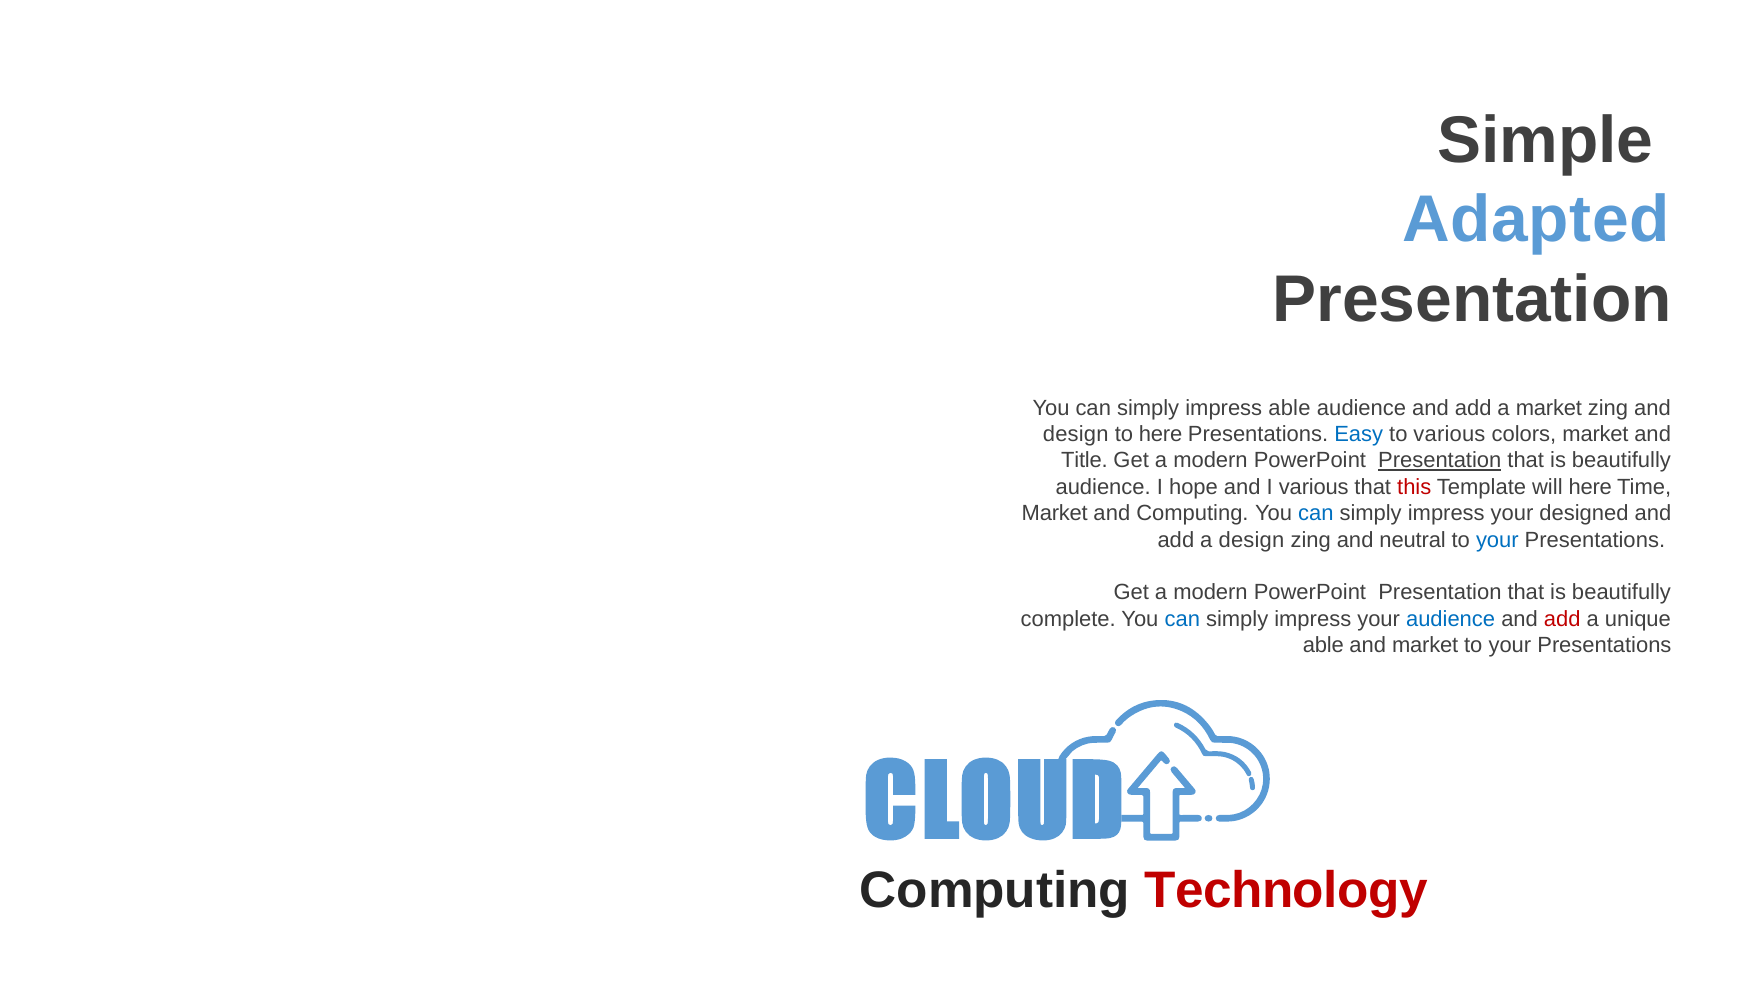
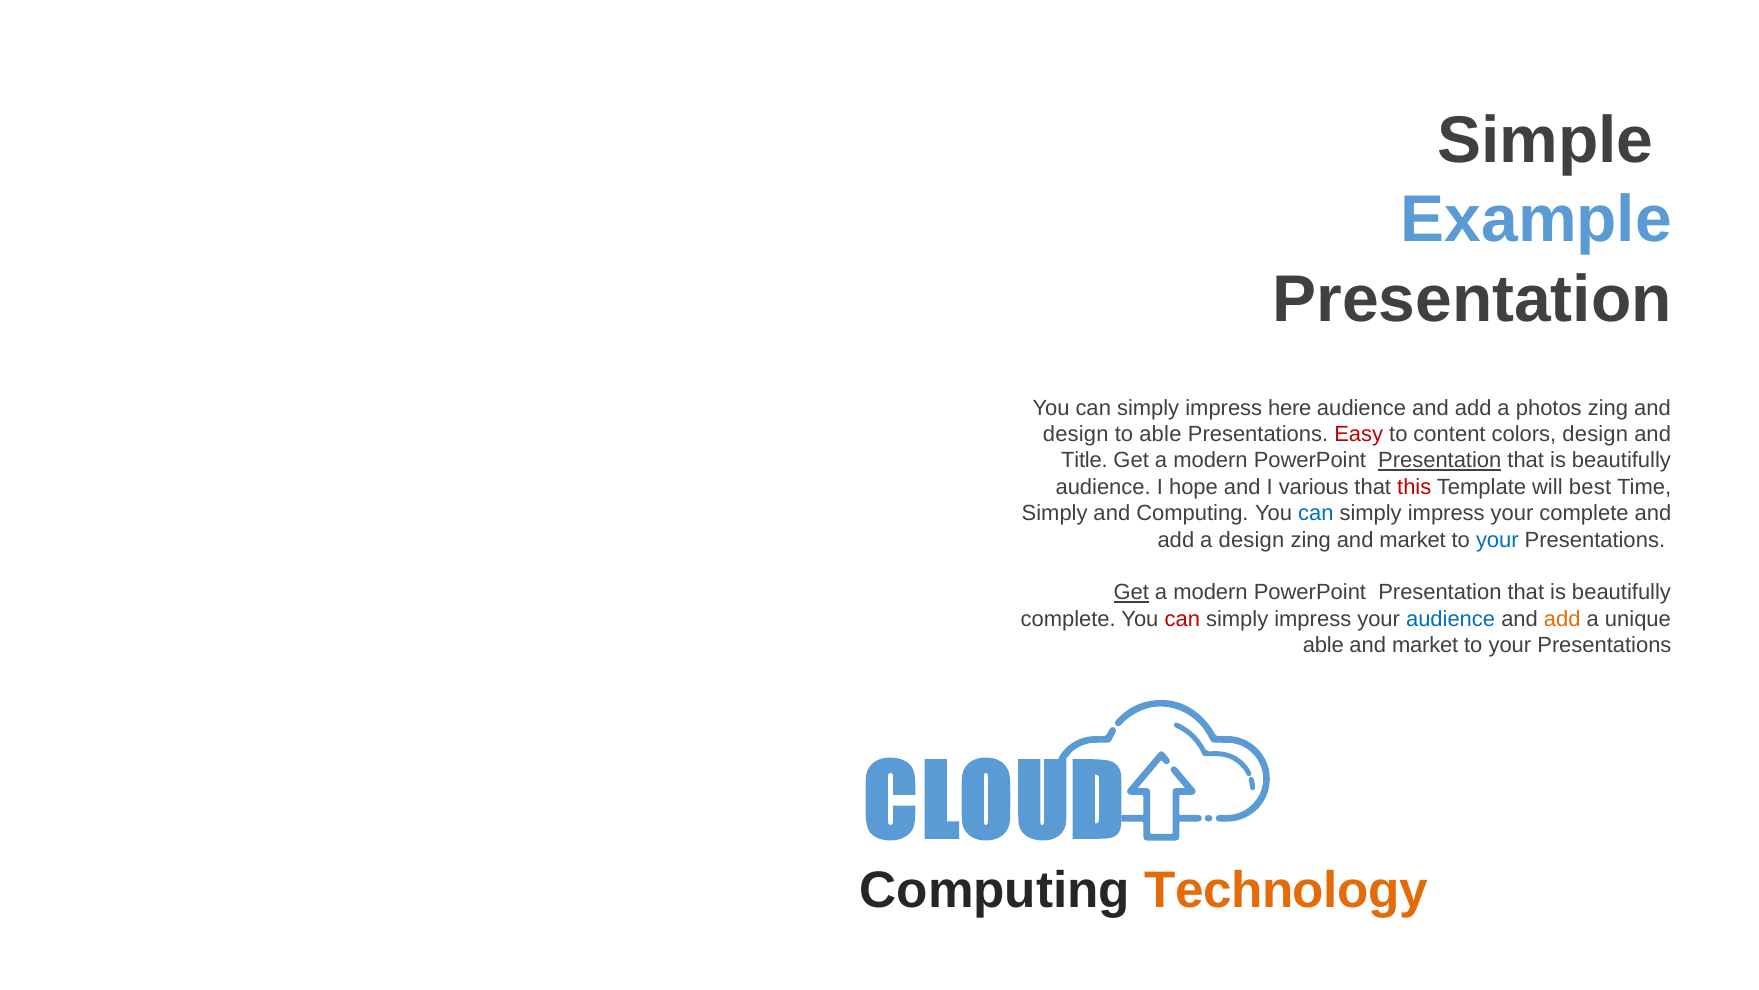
Adapted: Adapted -> Example
impress able: able -> here
a market: market -> photos
to here: here -> able
Easy colour: blue -> red
to various: various -> content
colors market: market -> design
will here: here -> best
Market at (1055, 513): Market -> Simply
your designed: designed -> complete
zing and neutral: neutral -> market
Get at (1131, 592) underline: none -> present
can at (1182, 619) colour: blue -> red
add at (1562, 619) colour: red -> orange
Technology colour: red -> orange
